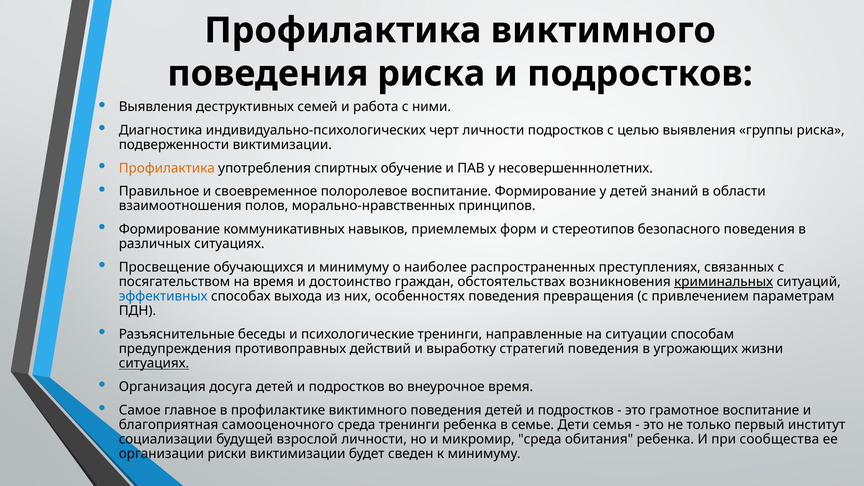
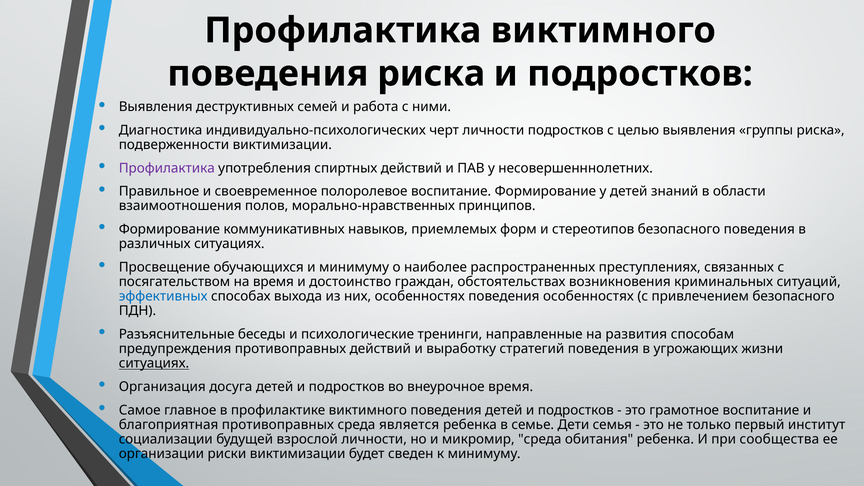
Профилактика at (167, 168) colour: orange -> purple
спиртных обучение: обучение -> действий
криминальных underline: present -> none
поведения превращения: превращения -> особенностях
привлечением параметрам: параметрам -> безопасного
ситуации: ситуации -> развития
благоприятная самооценочного: самооценочного -> противоправных
среда тренинги: тренинги -> является
